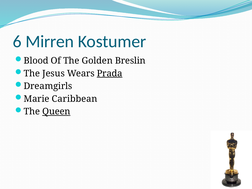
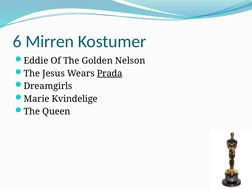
Blood: Blood -> Eddie
Breslin: Breslin -> Nelson
Caribbean: Caribbean -> Kvindelige
Queen underline: present -> none
